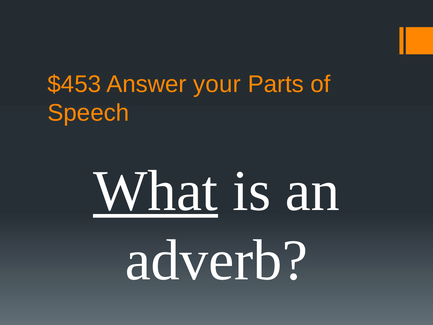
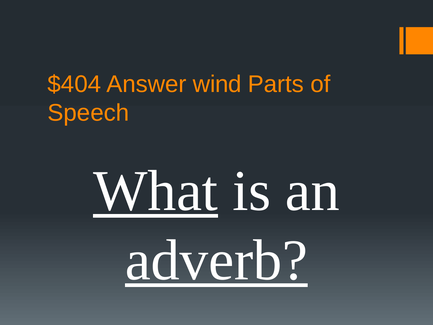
$453: $453 -> $404
your: your -> wind
adverb underline: none -> present
